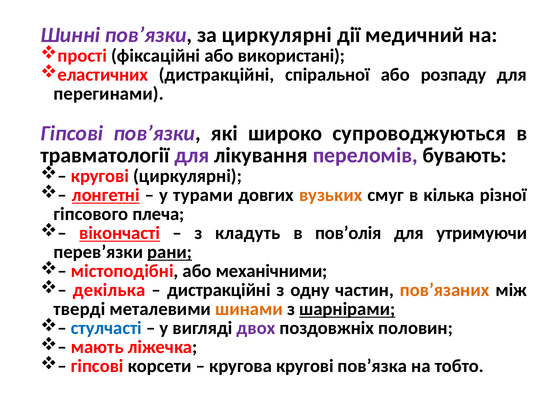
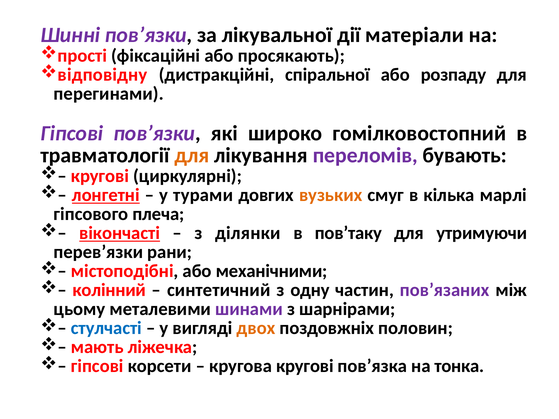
за циркулярні: циркулярні -> лікувальної
медичний: медичний -> матеріали
використані: використані -> просякають
еластичних: еластичних -> відповідну
супроводжуються: супроводжуються -> гомілковостопний
для at (192, 156) colour: purple -> orange
різної: різної -> марлі
кладуть: кладуть -> ділянки
пов’олія: пов’олія -> пов’таку
рани underline: present -> none
декілька: декілька -> колінний
дистракційні at (219, 290): дистракційні -> синтетичний
пов’язаних colour: orange -> purple
тверді: тверді -> цьому
шинами colour: orange -> purple
шарнірами underline: present -> none
двох colour: purple -> orange
тобто: тобто -> тонка
